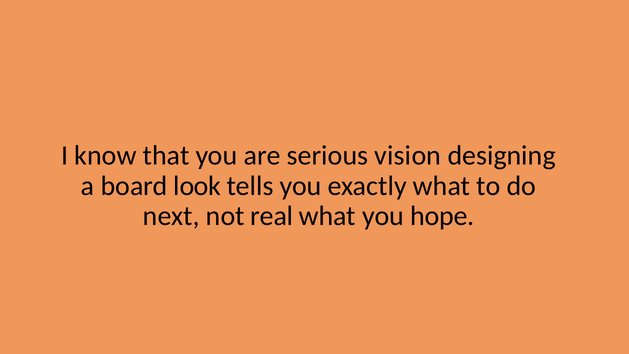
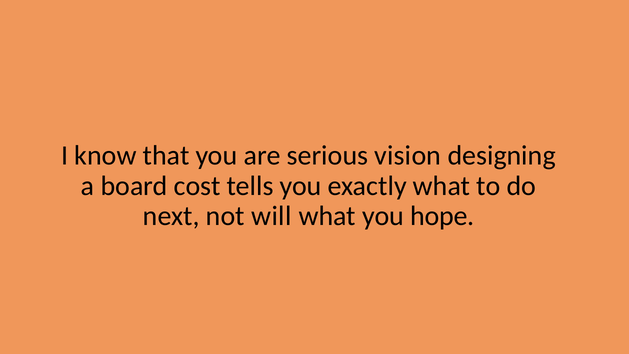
look: look -> cost
real: real -> will
